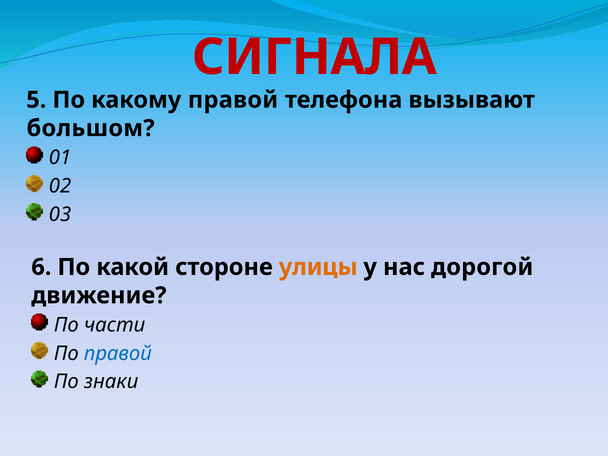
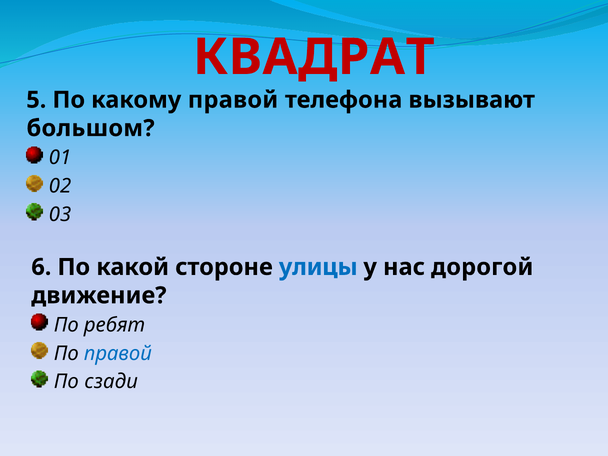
СИГНАЛА: СИГНАЛА -> КВАДРАТ
улицы colour: orange -> blue
части: части -> ребят
знаки: знаки -> сзади
